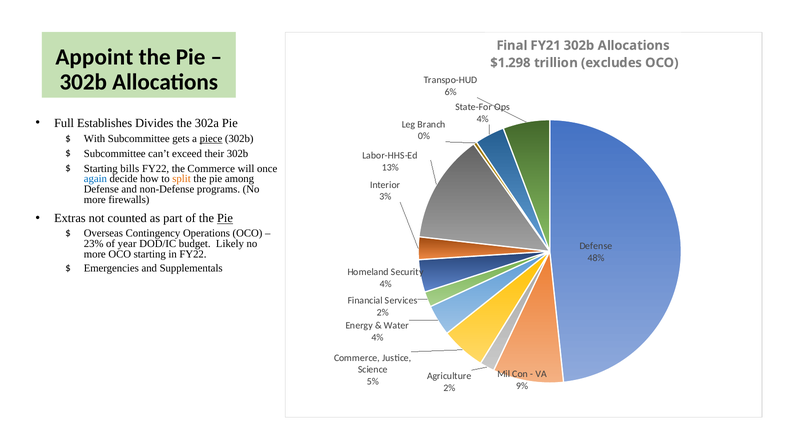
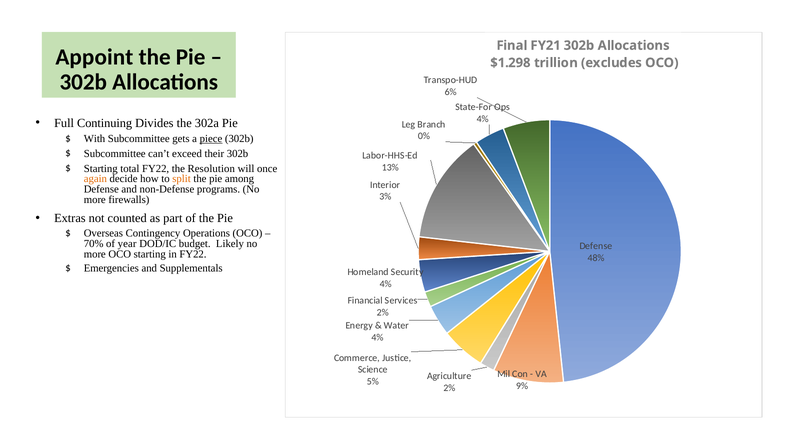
Establishes: Establishes -> Continuing
bills: bills -> total
the Commerce: Commerce -> Resolution
again colour: blue -> orange
Pie at (225, 218) underline: present -> none
23%: 23% -> 70%
